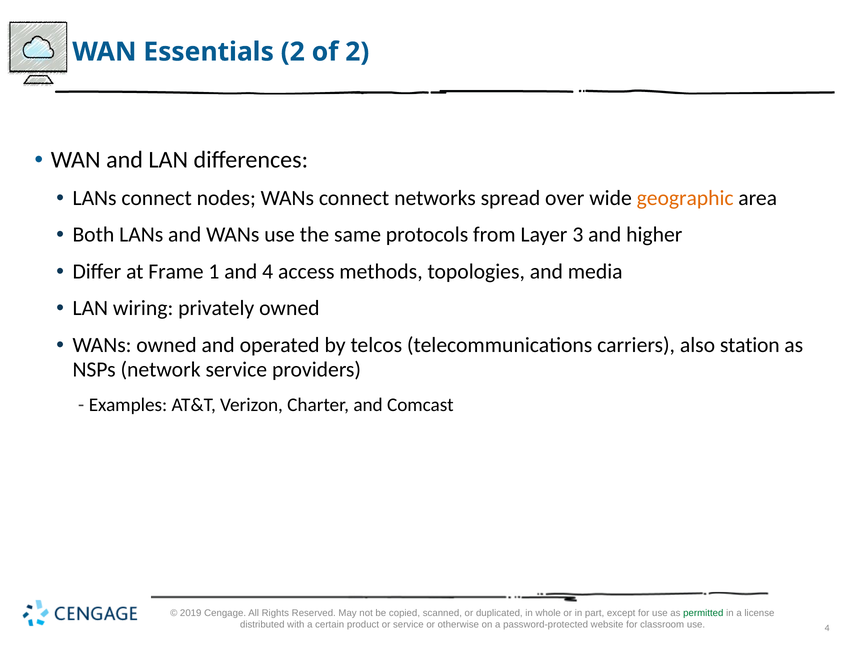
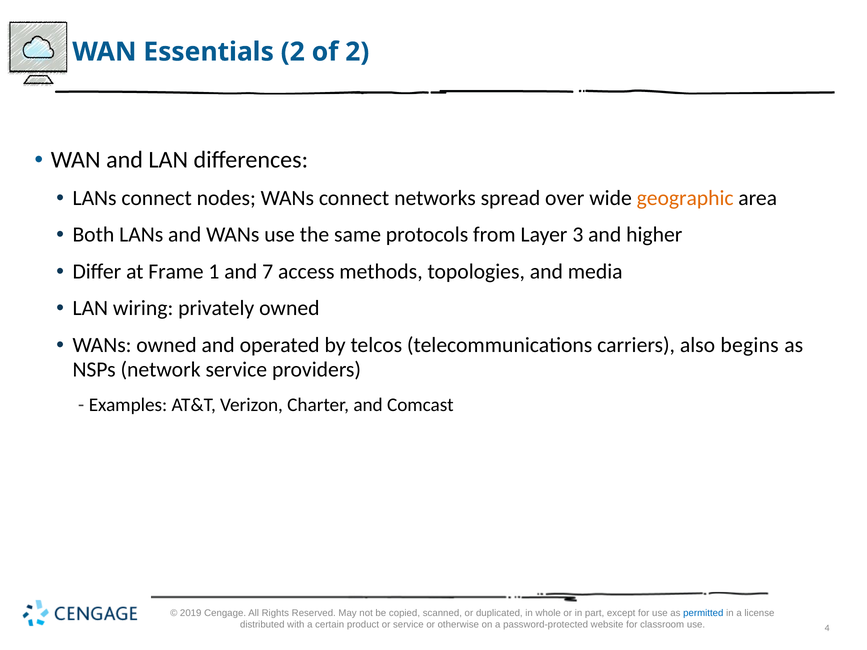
and 4: 4 -> 7
station: station -> begins
permitted colour: green -> blue
